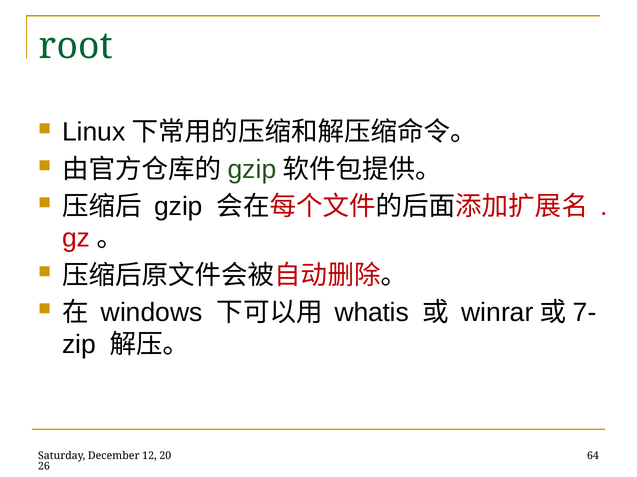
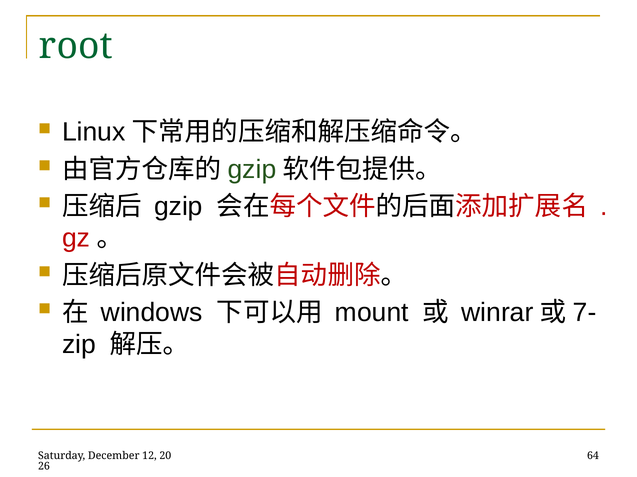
whatis: whatis -> mount
